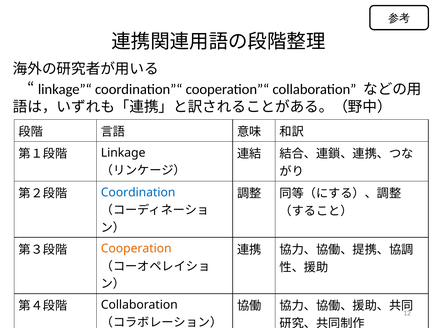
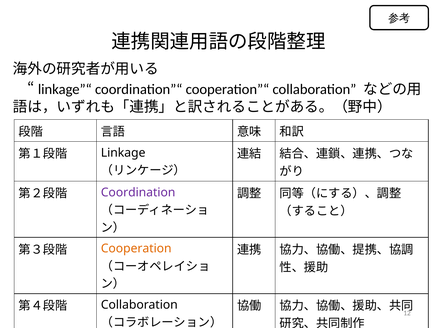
Coordination colour: blue -> purple
